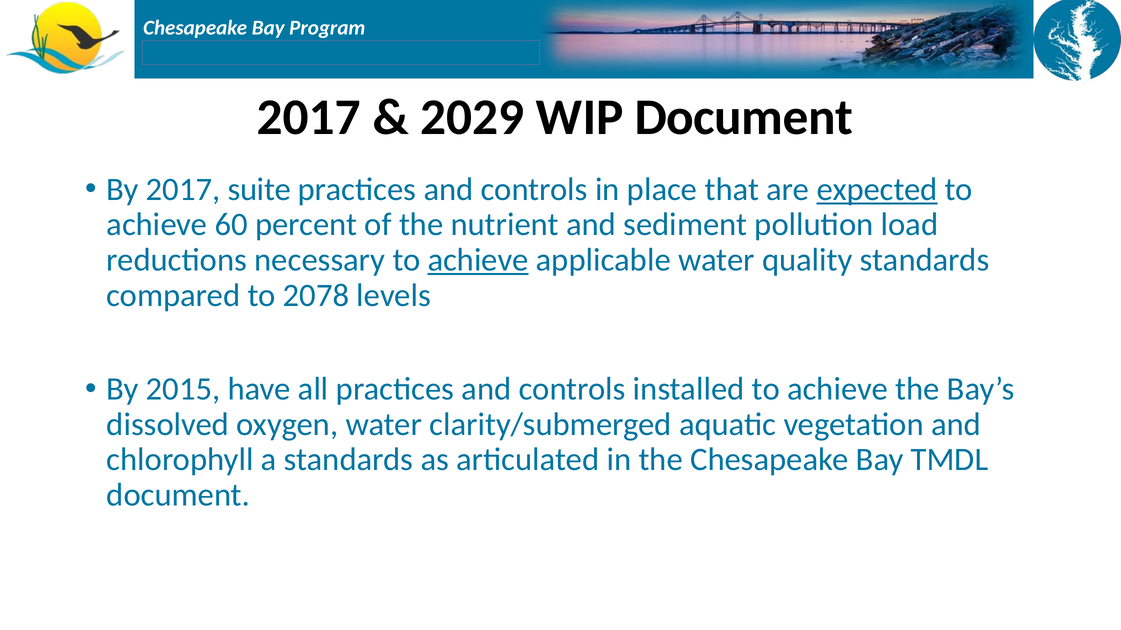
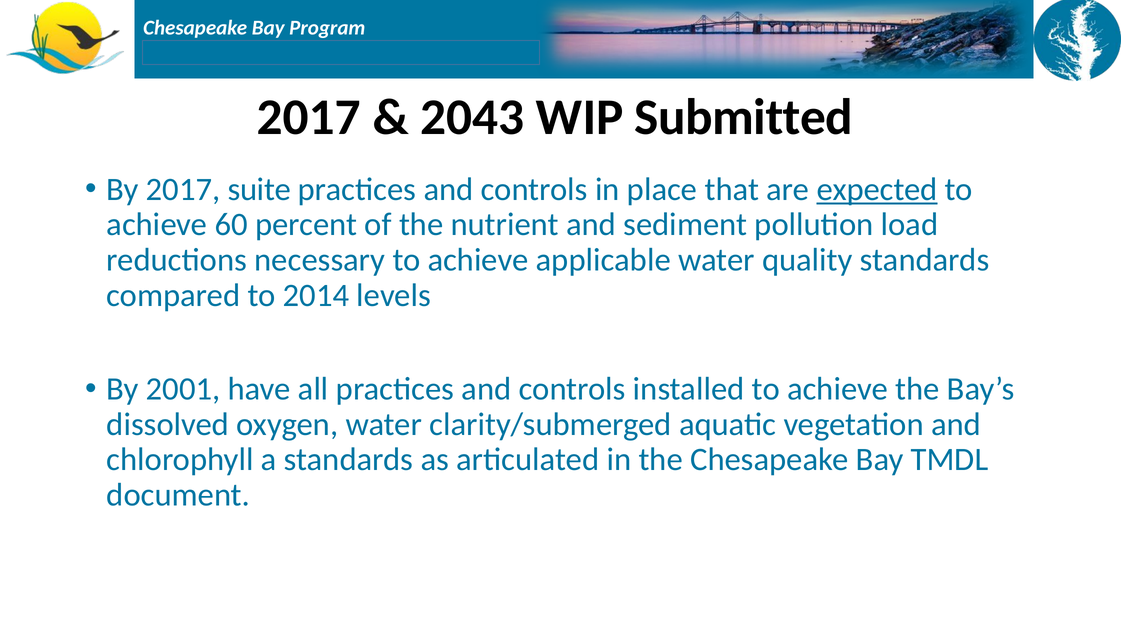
2029: 2029 -> 2043
WIP Document: Document -> Submitted
achieve at (478, 260) underline: present -> none
2078: 2078 -> 2014
2015: 2015 -> 2001
